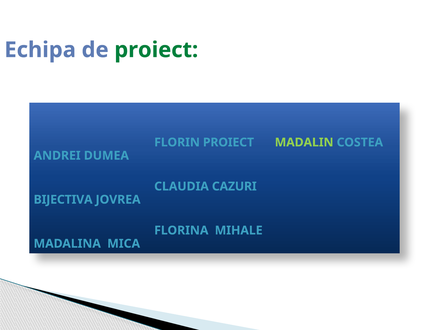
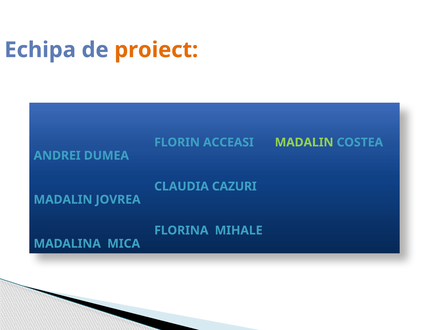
proiect at (156, 50) colour: green -> orange
FLORIN PROIECT: PROIECT -> ACCEASI
BIJECTIVA at (63, 200): BIJECTIVA -> MADALIN
